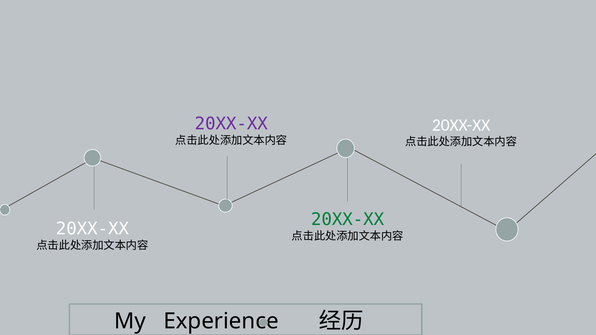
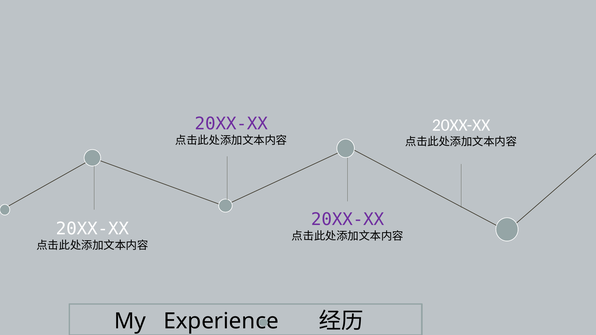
20XX-XX at (348, 220) colour: green -> purple
